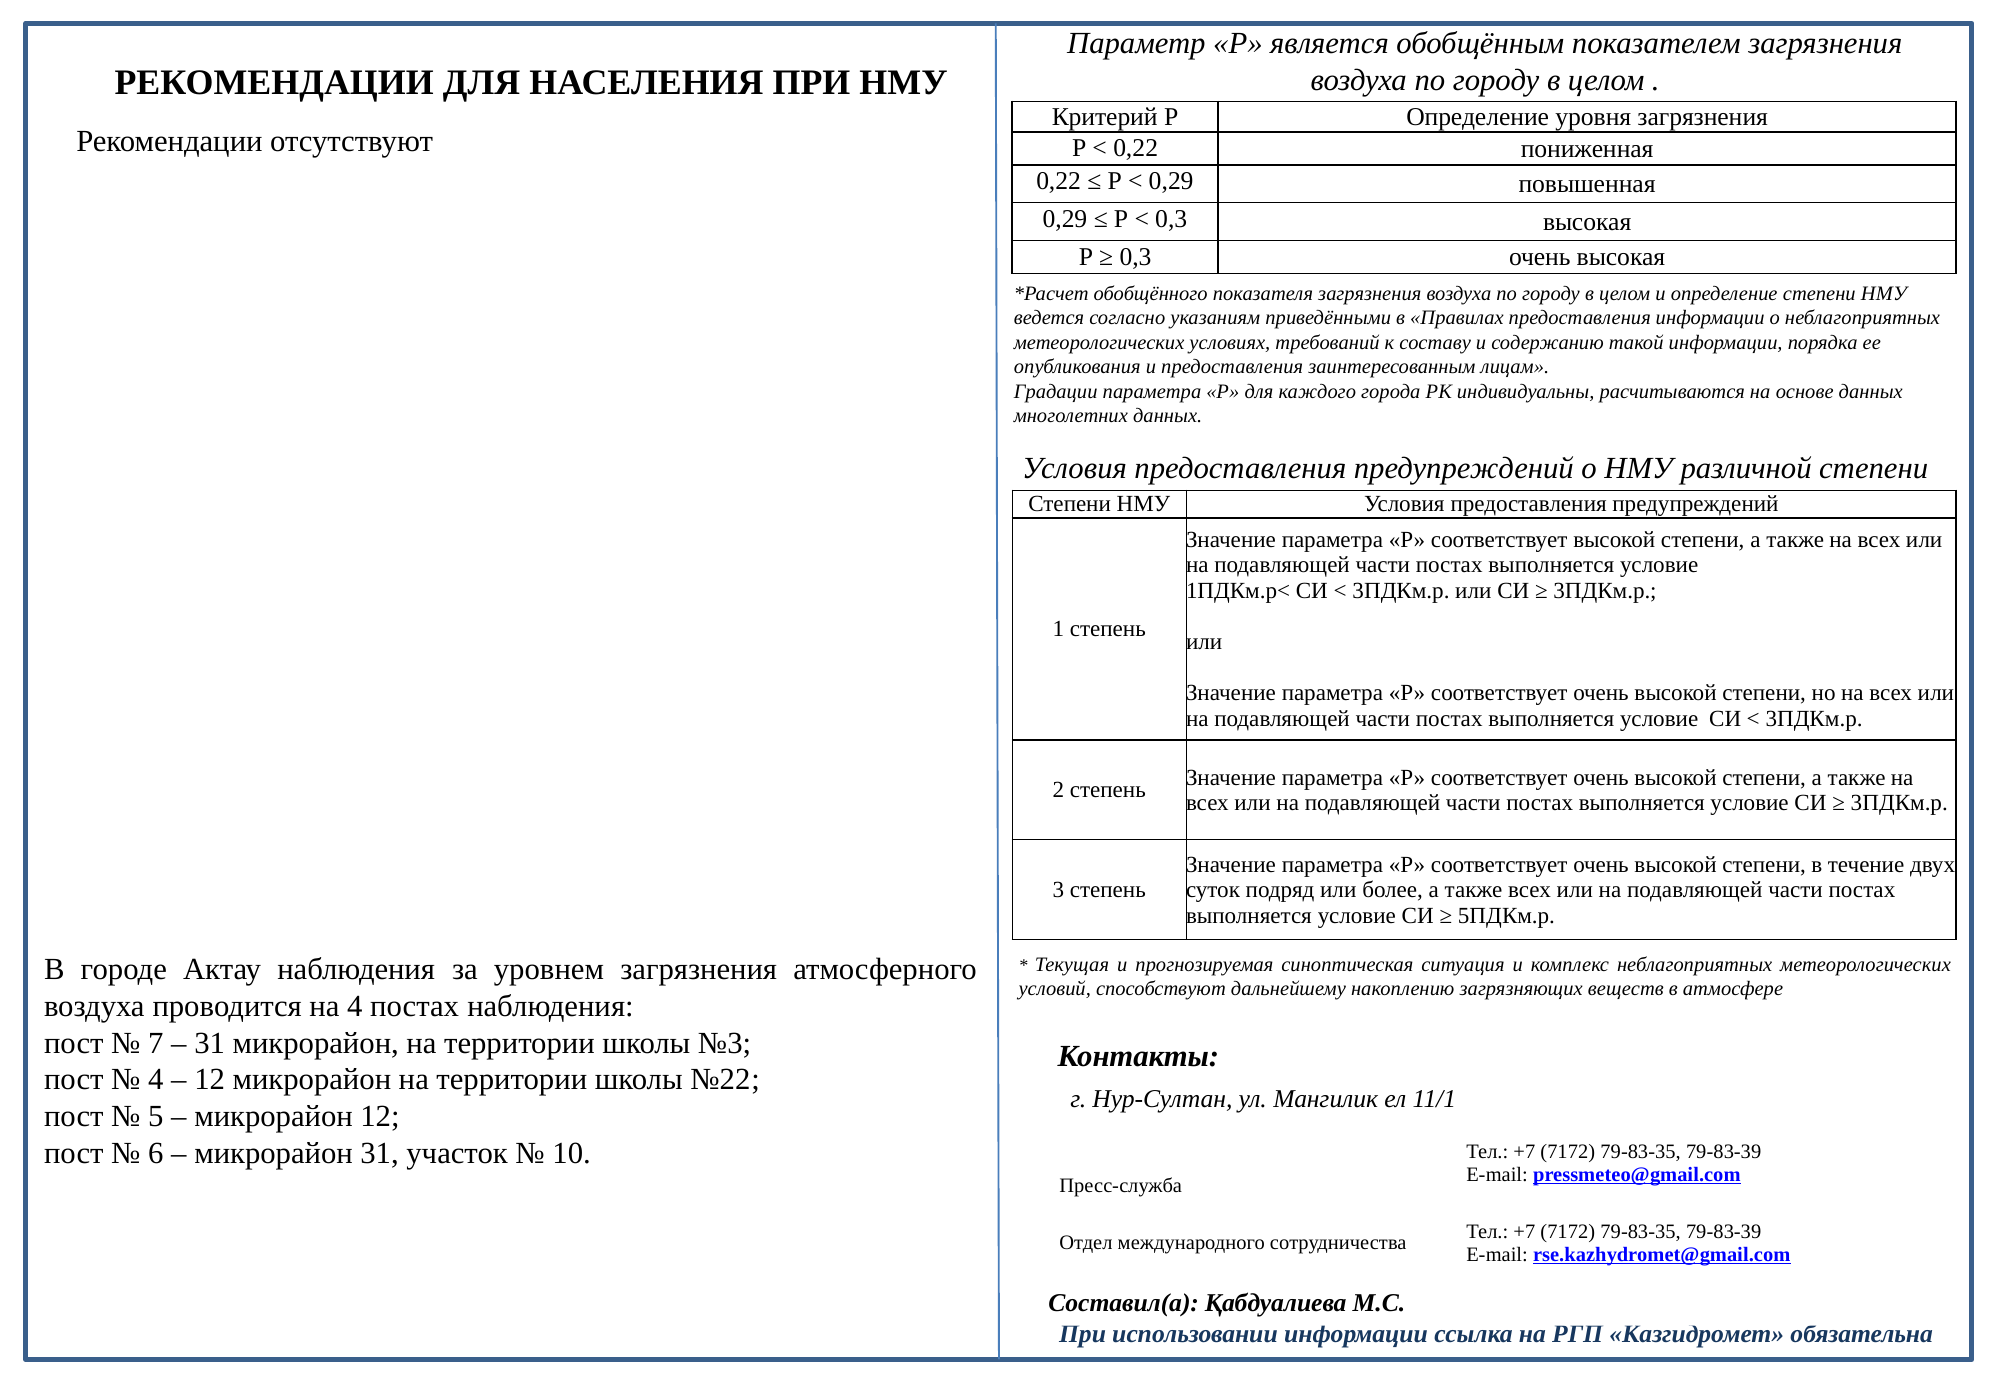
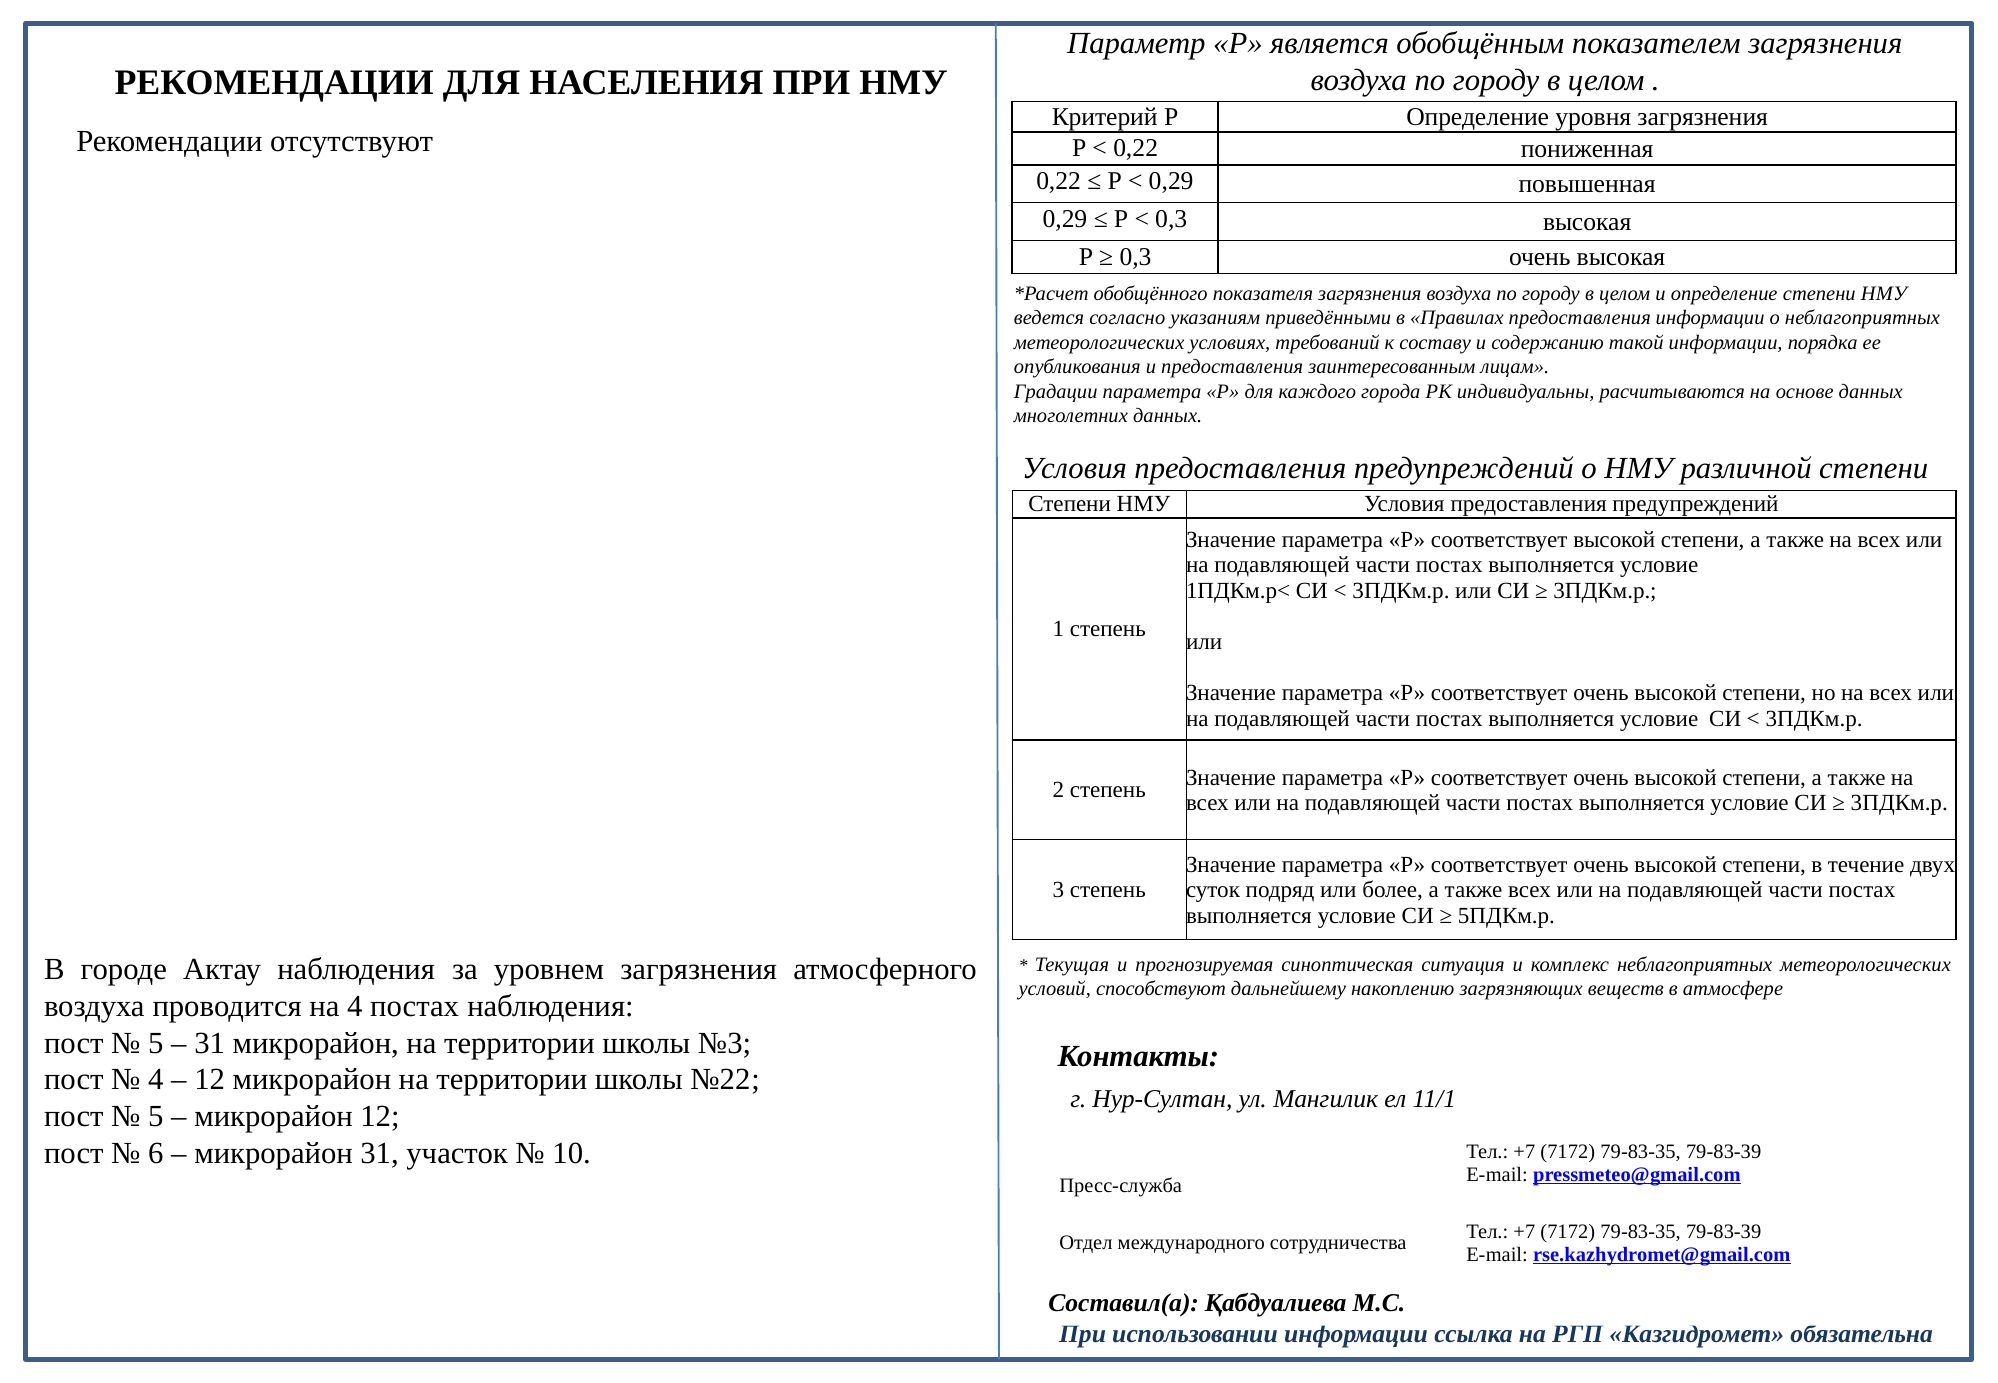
7 at (156, 1043): 7 -> 5
